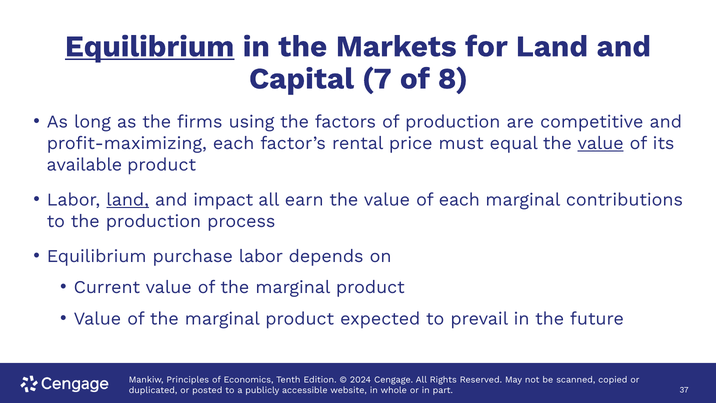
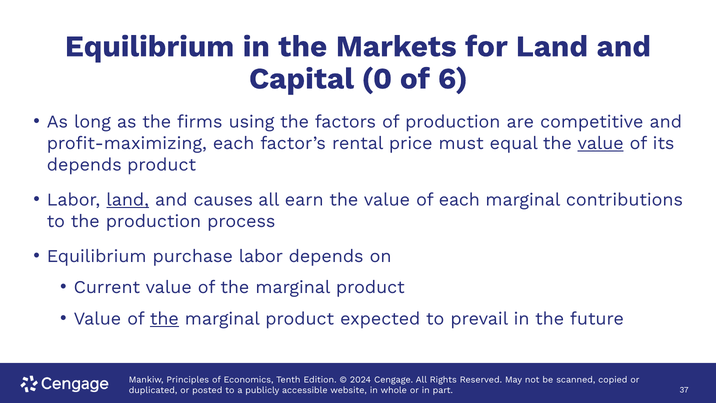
Equilibrium at (150, 46) underline: present -> none
7: 7 -> 0
8: 8 -> 6
available at (84, 165): available -> depends
impact: impact -> causes
the at (164, 318) underline: none -> present
